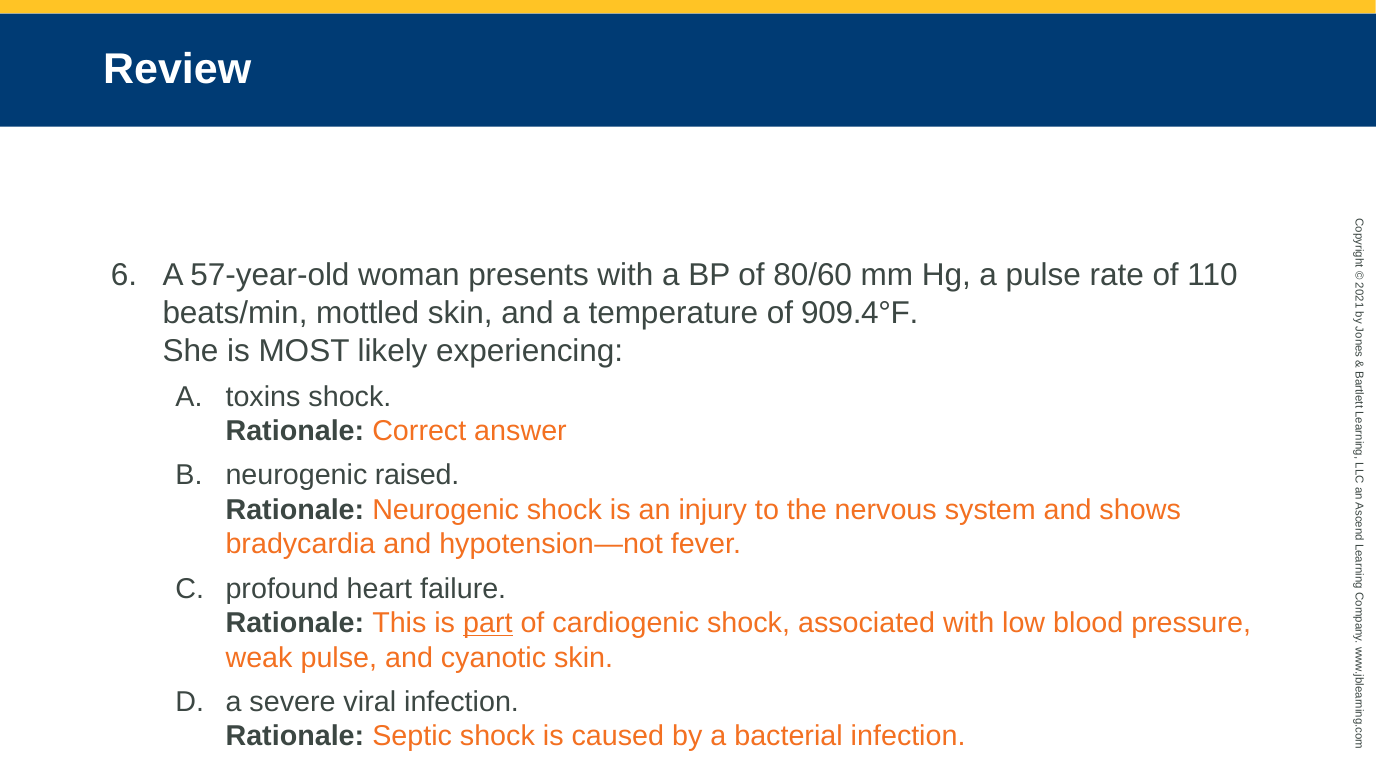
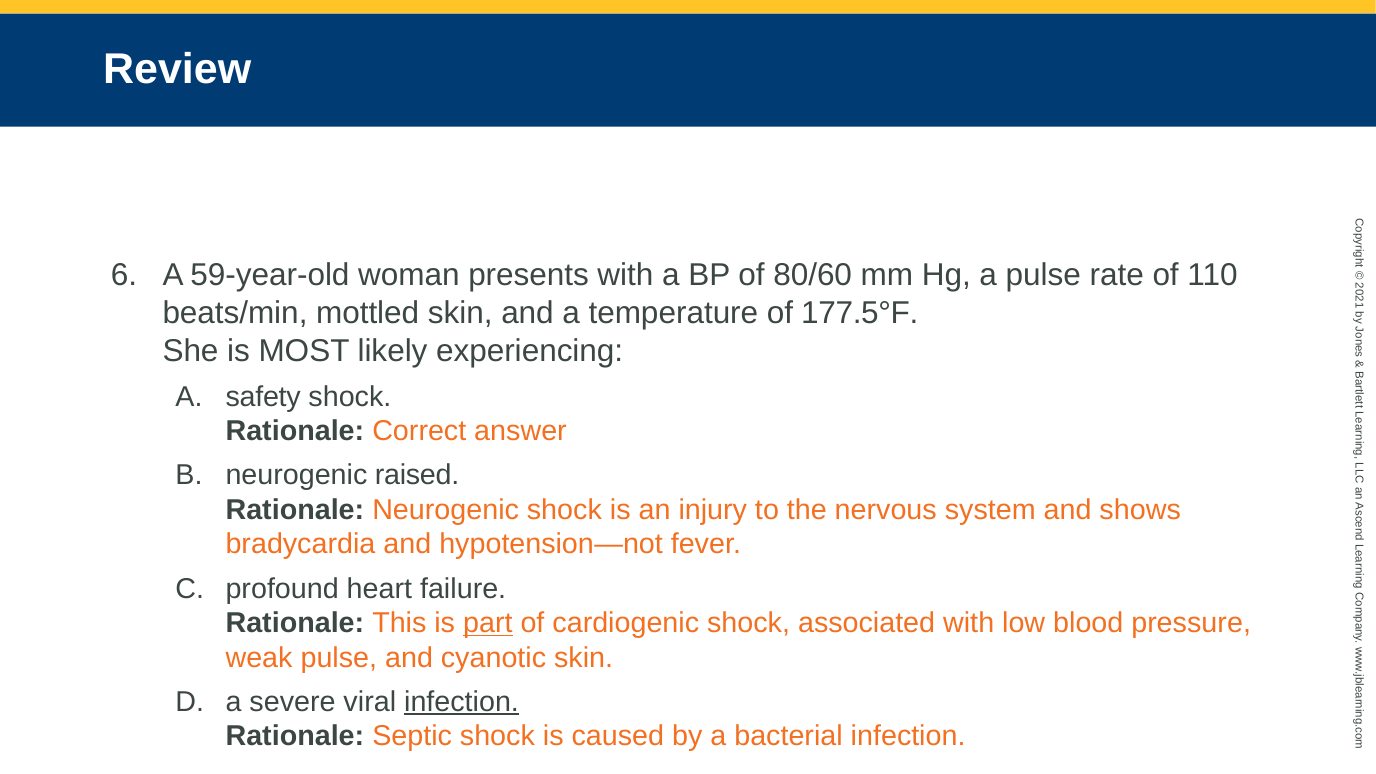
57-year-old: 57-year-old -> 59-year-old
909.4°F: 909.4°F -> 177.5°F
toxins: toxins -> safety
infection at (462, 702) underline: none -> present
